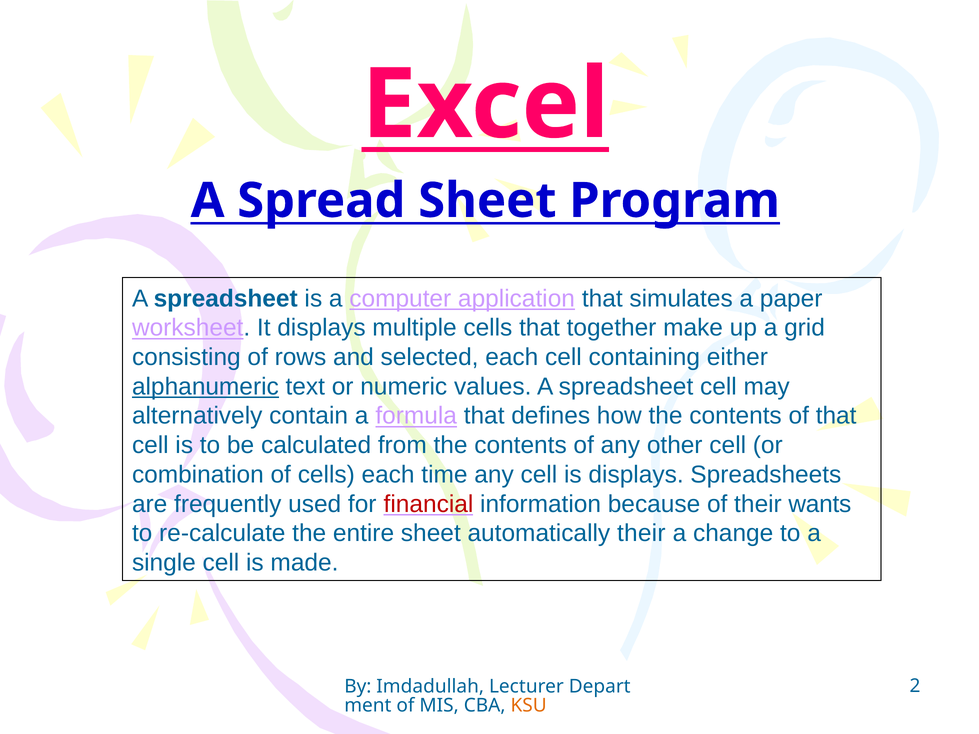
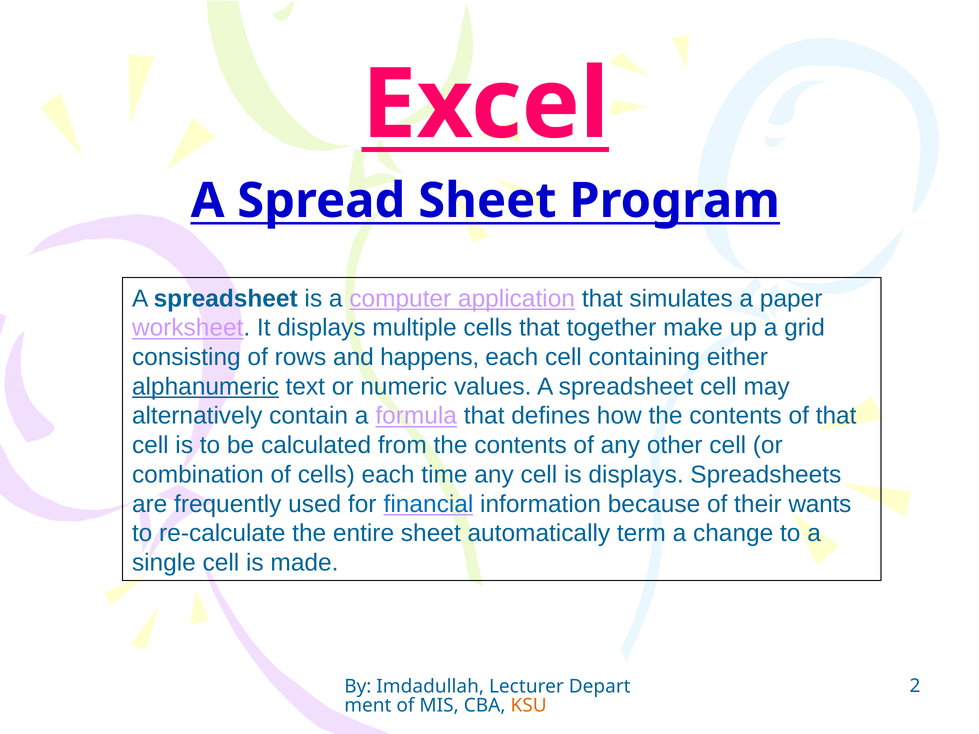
selected: selected -> happens
financial colour: red -> blue
automatically their: their -> term
